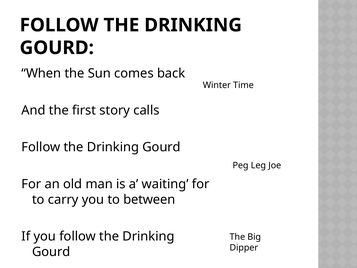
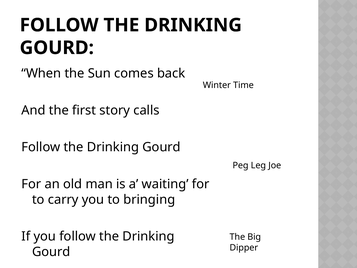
between: between -> bringing
